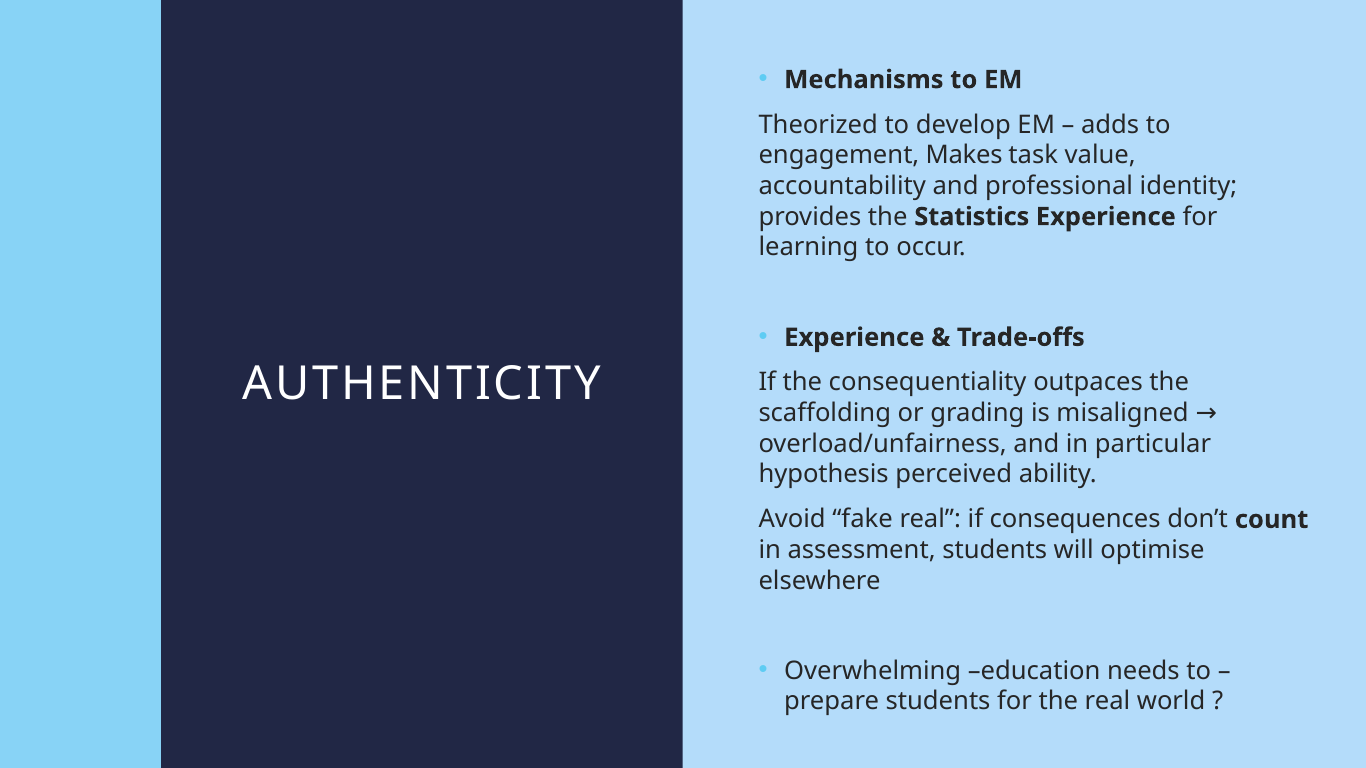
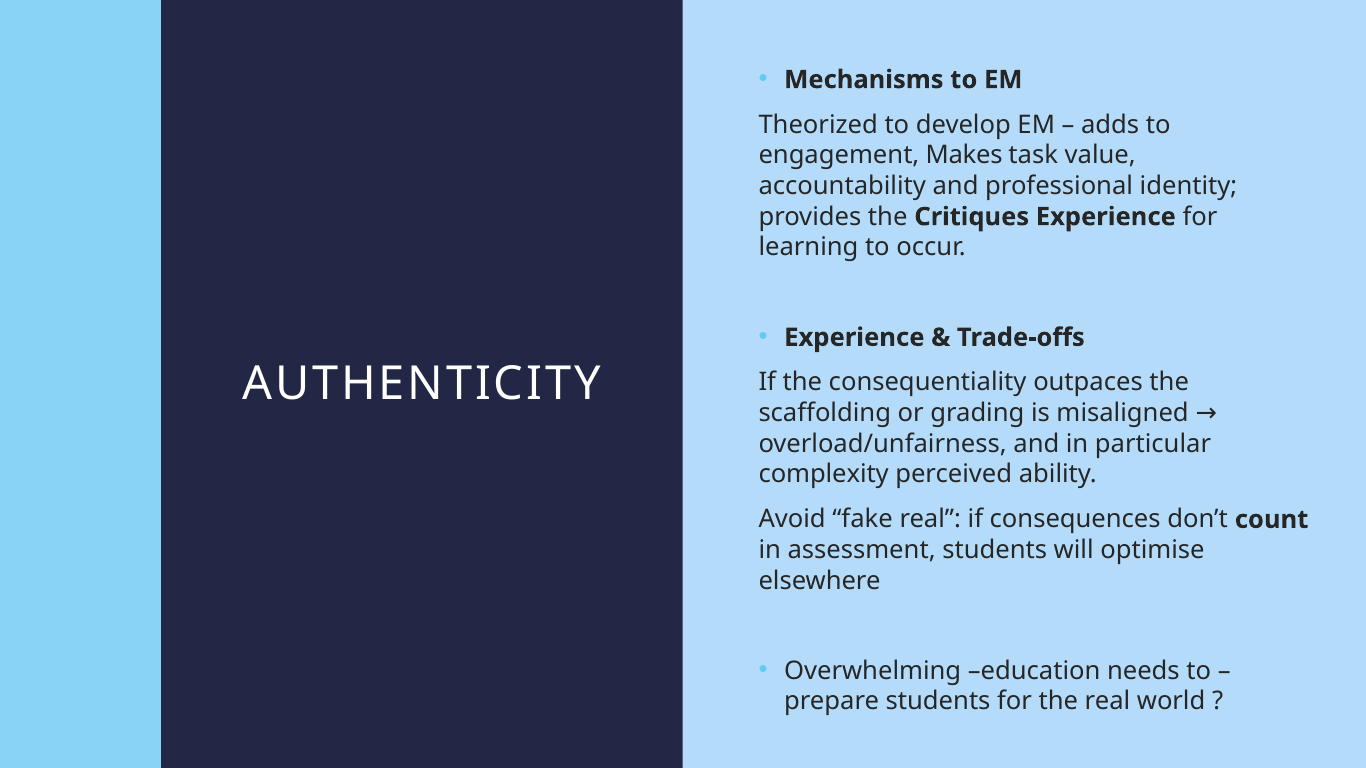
Statistics: Statistics -> Critiques
hypothesis: hypothesis -> complexity
